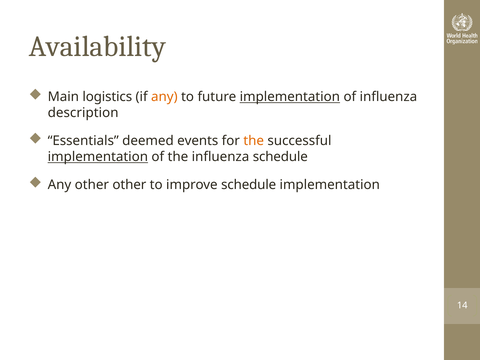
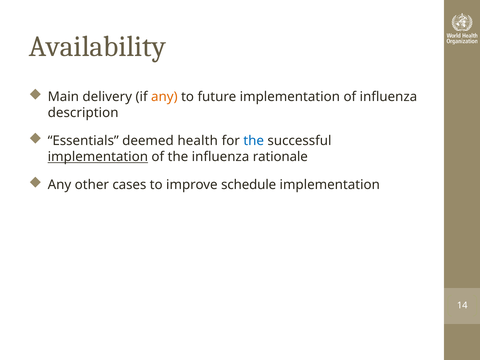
logistics: logistics -> delivery
implementation at (290, 97) underline: present -> none
events: events -> health
the at (254, 141) colour: orange -> blue
influenza schedule: schedule -> rationale
other other: other -> cases
